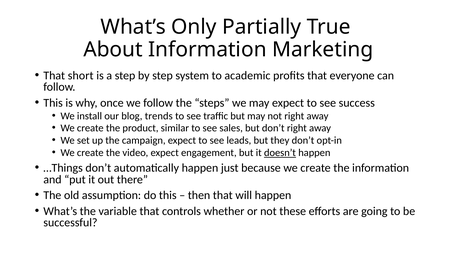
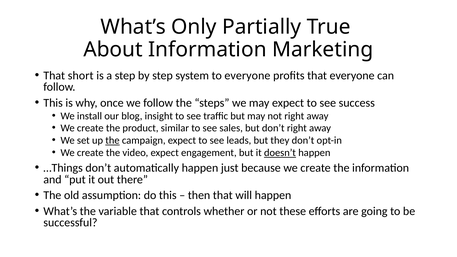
to academic: academic -> everyone
trends: trends -> insight
the at (112, 141) underline: none -> present
